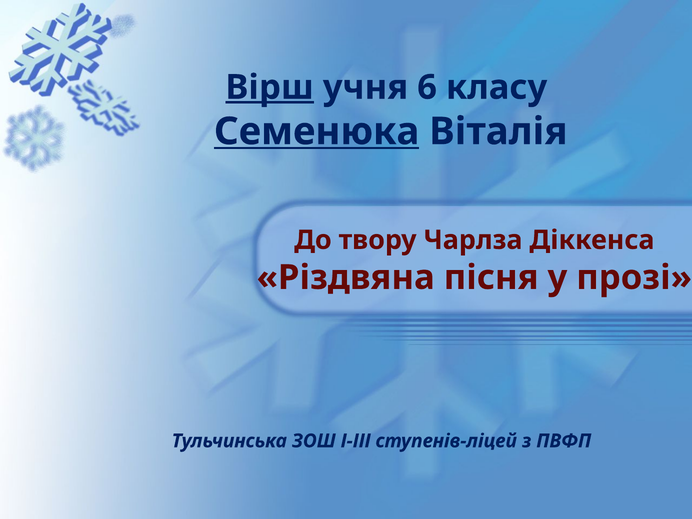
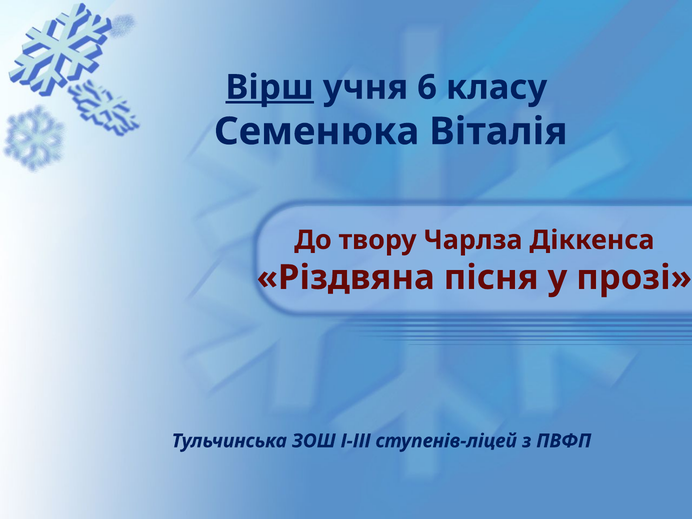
Семенюка underline: present -> none
